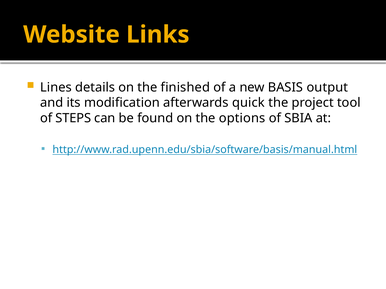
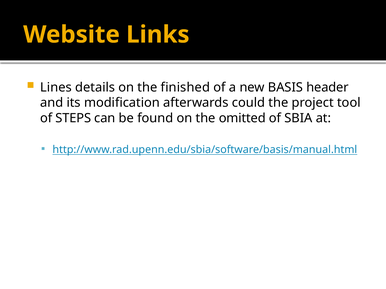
output: output -> header
quick: quick -> could
options: options -> omitted
